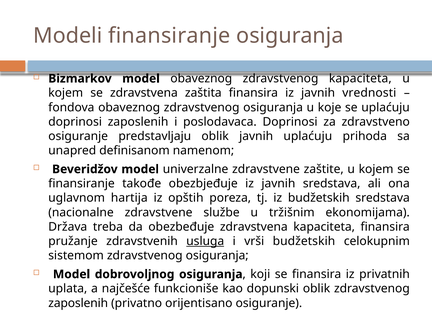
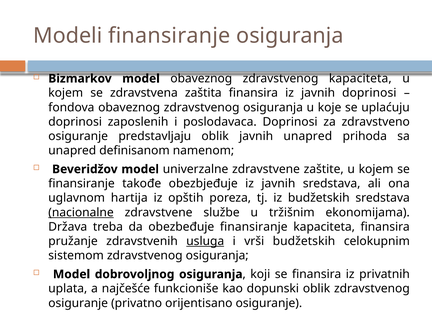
javnih vrednosti: vrednosti -> doprinosi
javnih uplaćuju: uplaćuju -> unapred
nacionalne underline: none -> present
obezbeđuje zdravstvena: zdravstvena -> finansiranje
zaposlenih at (78, 303): zaposlenih -> osiguranje
